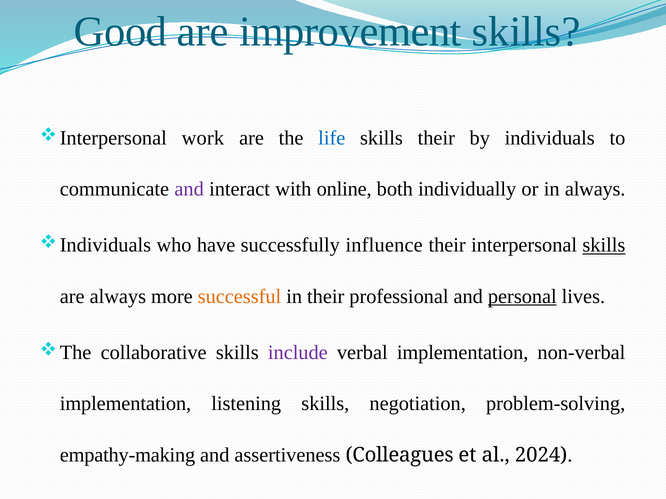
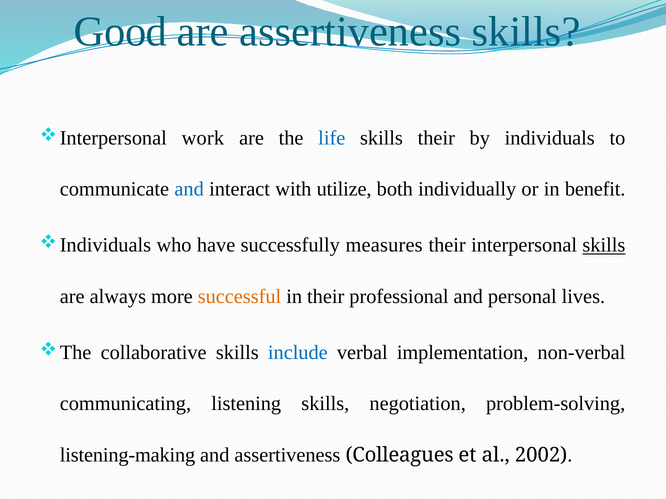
are improvement: improvement -> assertiveness
and at (189, 189) colour: purple -> blue
online: online -> utilize
in always: always -> benefit
influence: influence -> measures
personal underline: present -> none
include colour: purple -> blue
implementation at (126, 404): implementation -> communicating
empathy-making: empathy-making -> listening-making
2024: 2024 -> 2002
